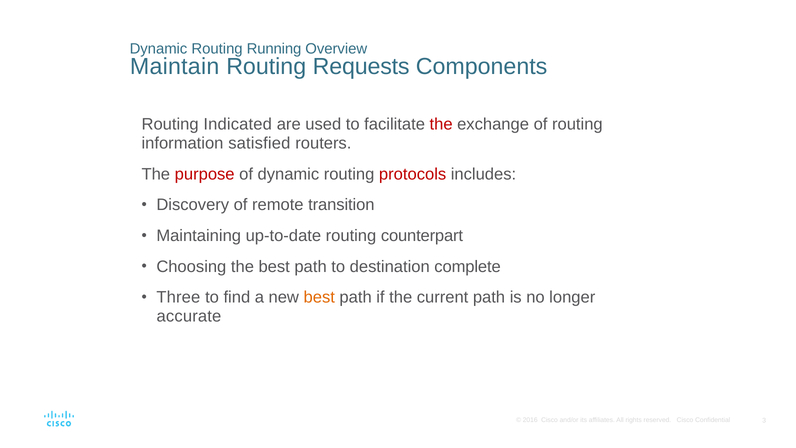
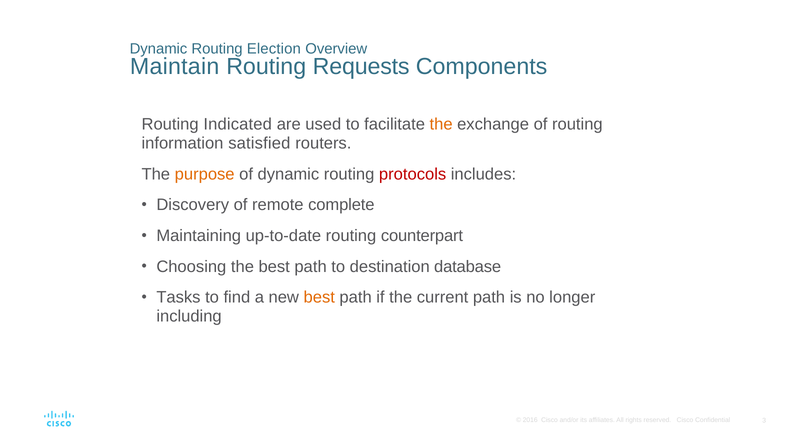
Running: Running -> Election
the at (441, 124) colour: red -> orange
purpose colour: red -> orange
transition: transition -> complete
complete: complete -> database
Three: Three -> Tasks
accurate: accurate -> including
